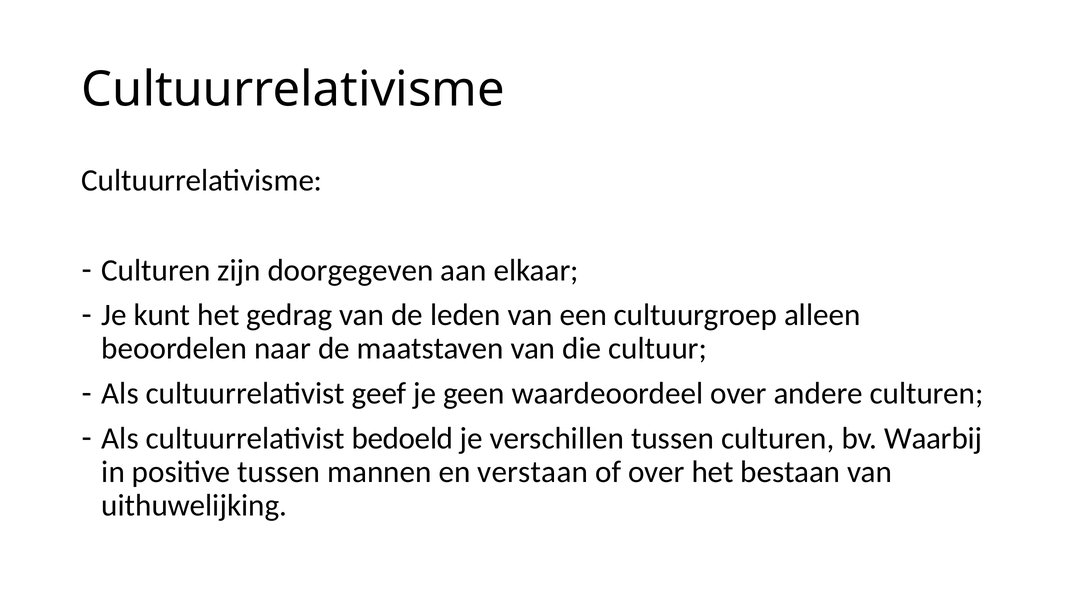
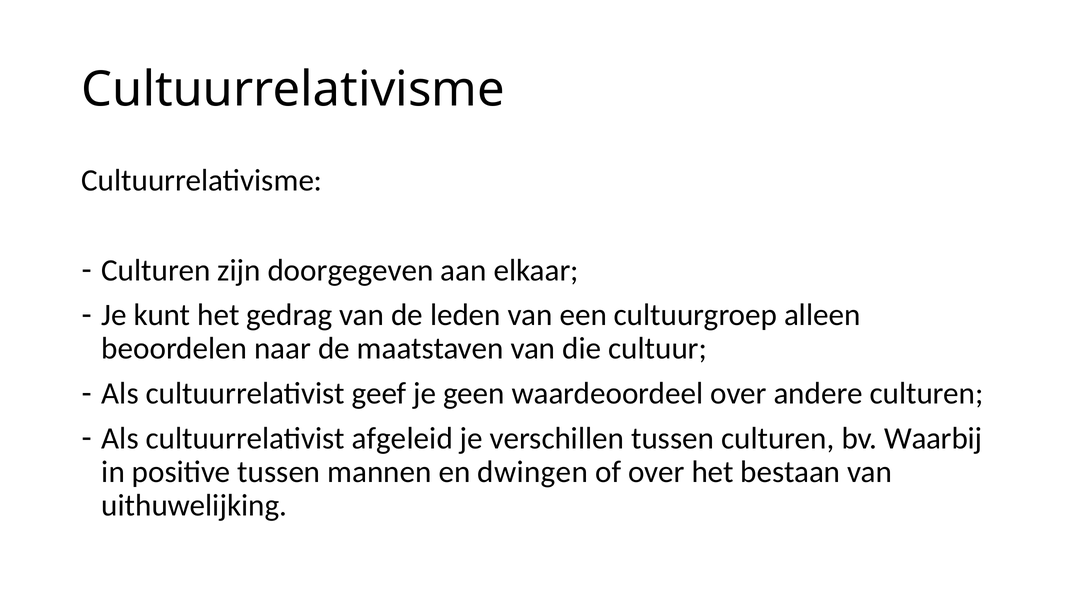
bedoeld: bedoeld -> afgeleid
verstaan: verstaan -> dwingen
